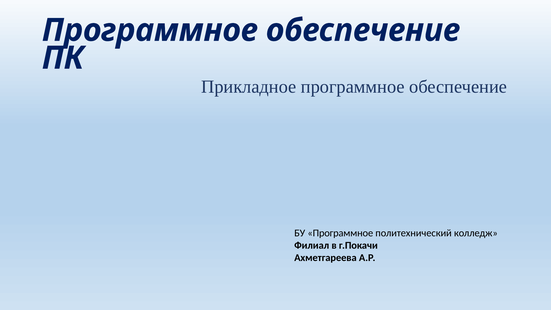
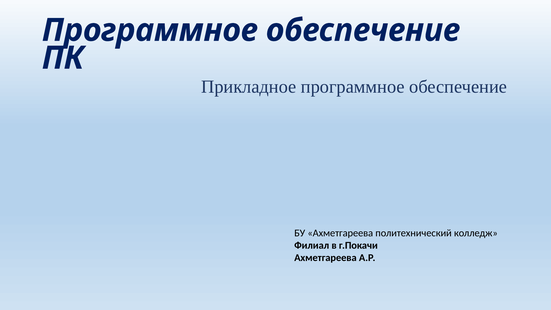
БУ Программное: Программное -> Ахметгареева
